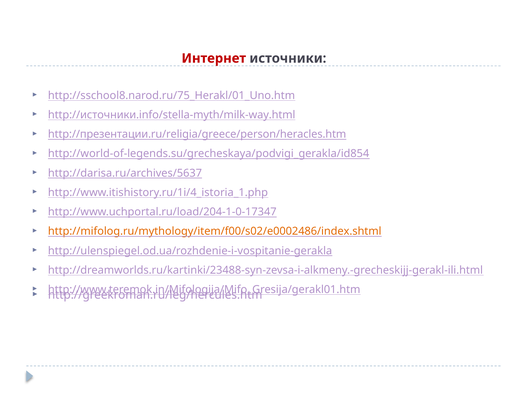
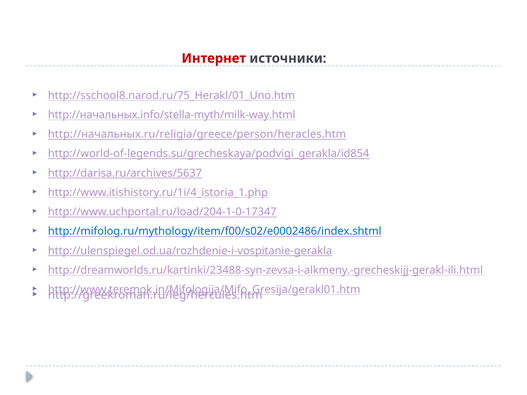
http://источники.info/stella-myth/milk-way.html: http://источники.info/stella-myth/milk-way.html -> http://начальных.info/stella-myth/milk-way.html
http://презентации.ru/religia/greece/person/heracles.htm: http://презентации.ru/religia/greece/person/heracles.htm -> http://начальных.ru/religia/greece/person/heracles.htm
http://mifolog.ru/mythology/item/f00/s02/e0002486/index.shtml colour: orange -> blue
